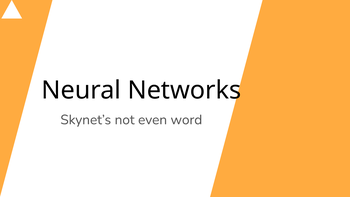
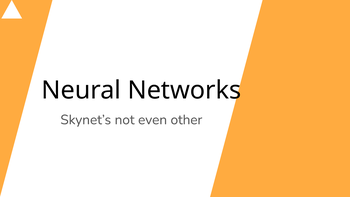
word: word -> other
